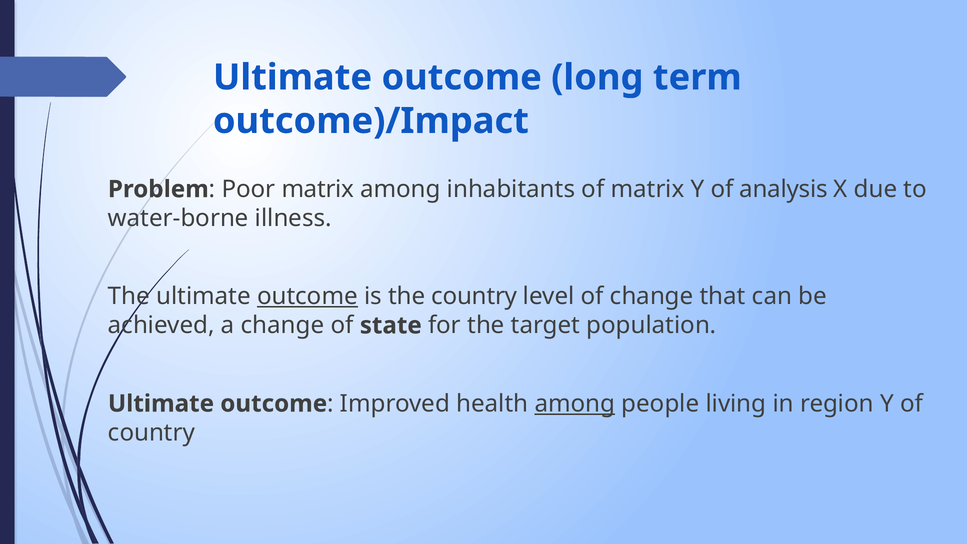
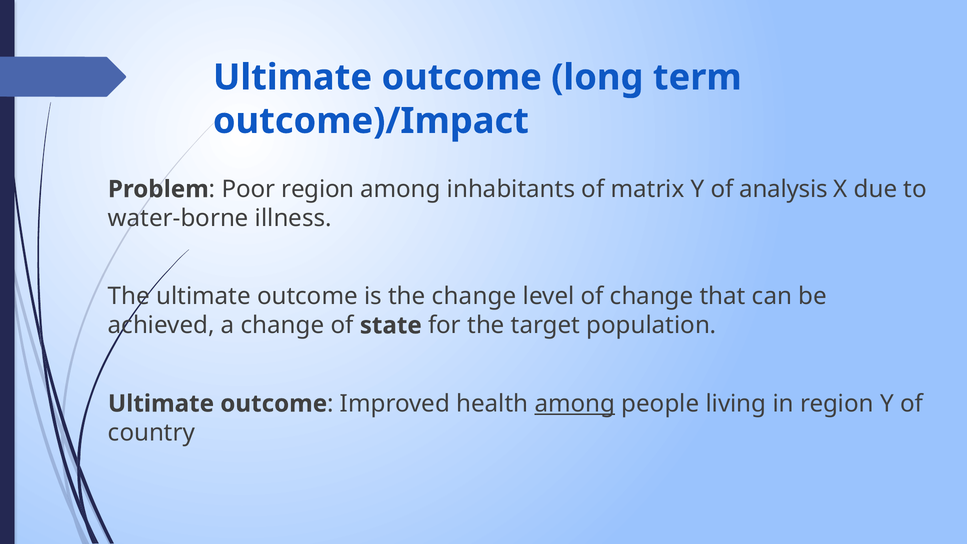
Poor matrix: matrix -> region
outcome at (307, 296) underline: present -> none
the country: country -> change
